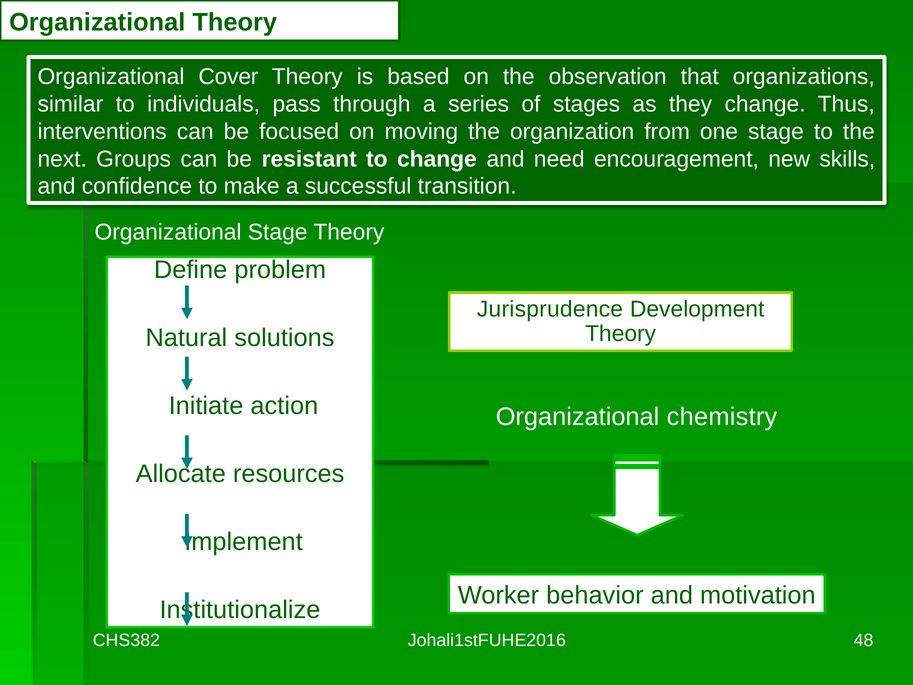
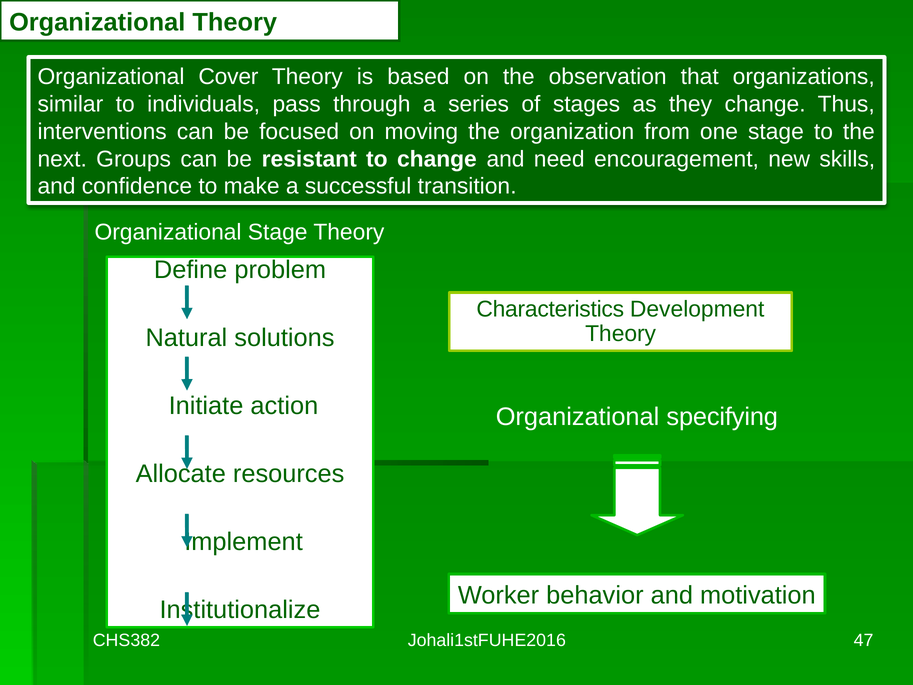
Jurisprudence: Jurisprudence -> Characteristics
chemistry: chemistry -> specifying
48: 48 -> 47
